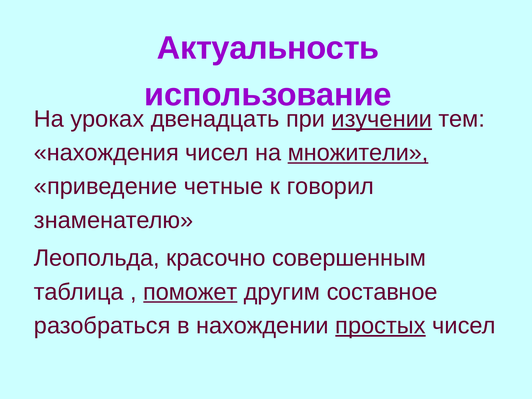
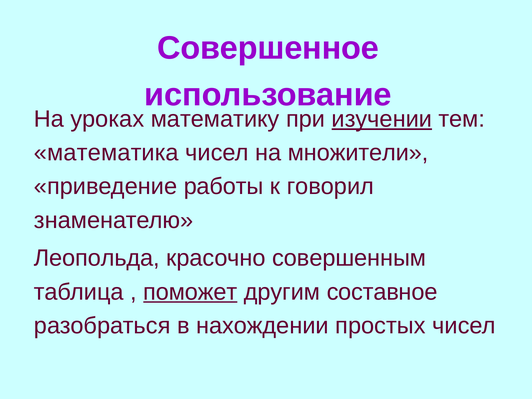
Актуальность: Актуальность -> Совершенное
двенадцать: двенадцать -> математику
нахождения: нахождения -> математика
множители underline: present -> none
четные: четные -> работы
простых underline: present -> none
